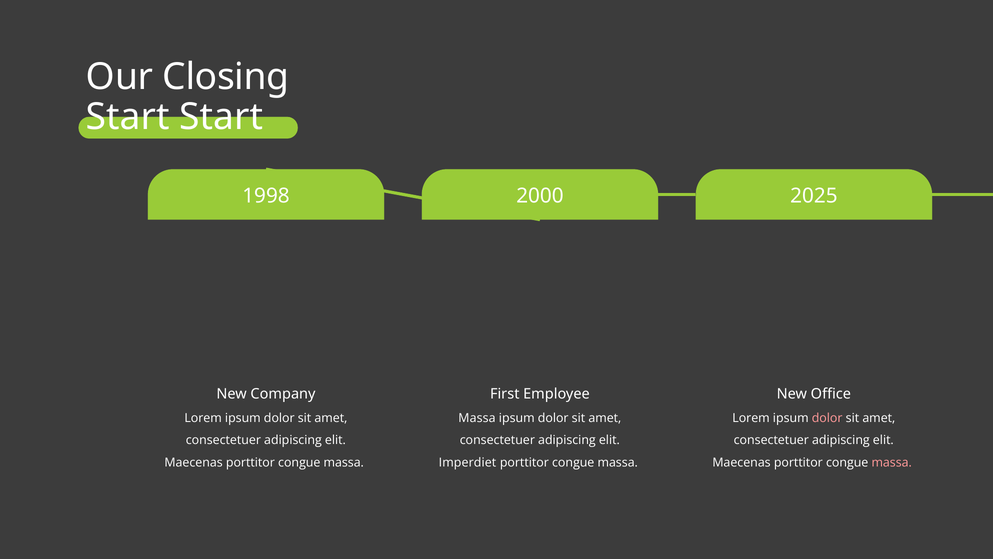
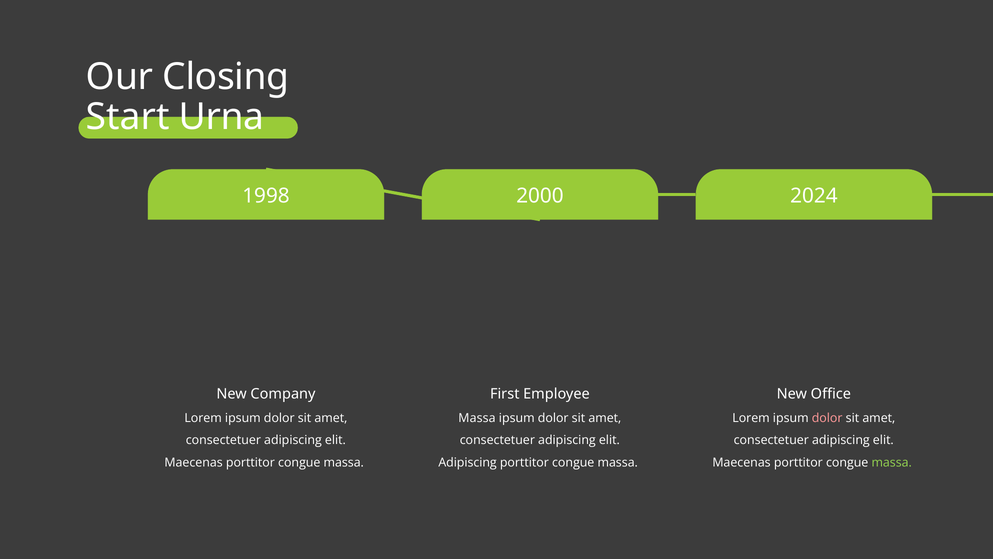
Start Start: Start -> Urna
2025: 2025 -> 2024
Imperdiet at (467, 462): Imperdiet -> Adipiscing
massa at (892, 462) colour: pink -> light green
